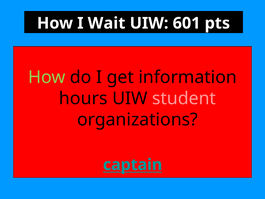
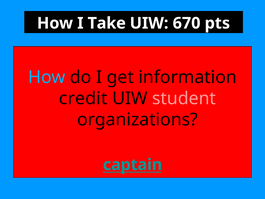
Wait: Wait -> Take
601: 601 -> 670
How at (47, 77) colour: light green -> light blue
hours: hours -> credit
